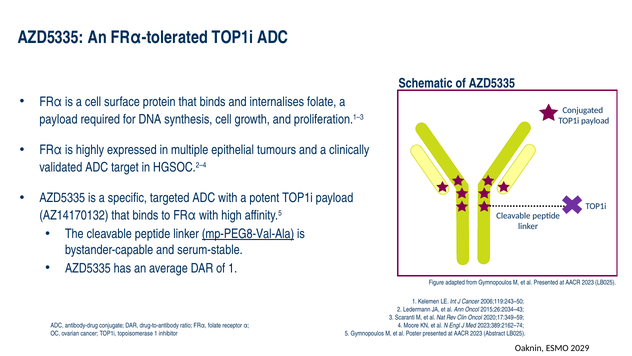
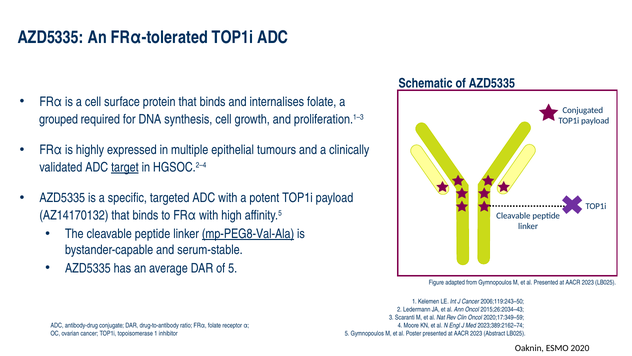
payload at (58, 119): payload -> grouped
target underline: none -> present
of 1: 1 -> 5
2029: 2029 -> 2020
